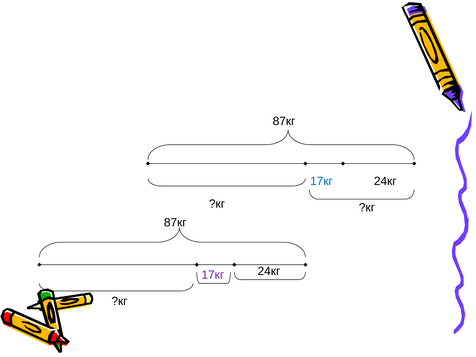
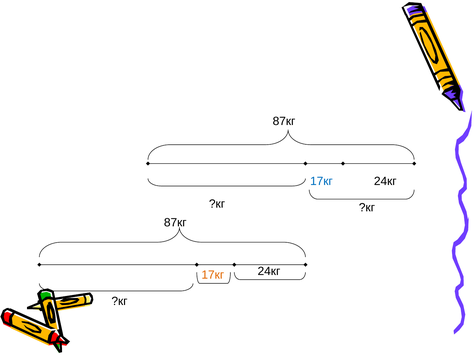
17кг at (213, 275) colour: purple -> orange
